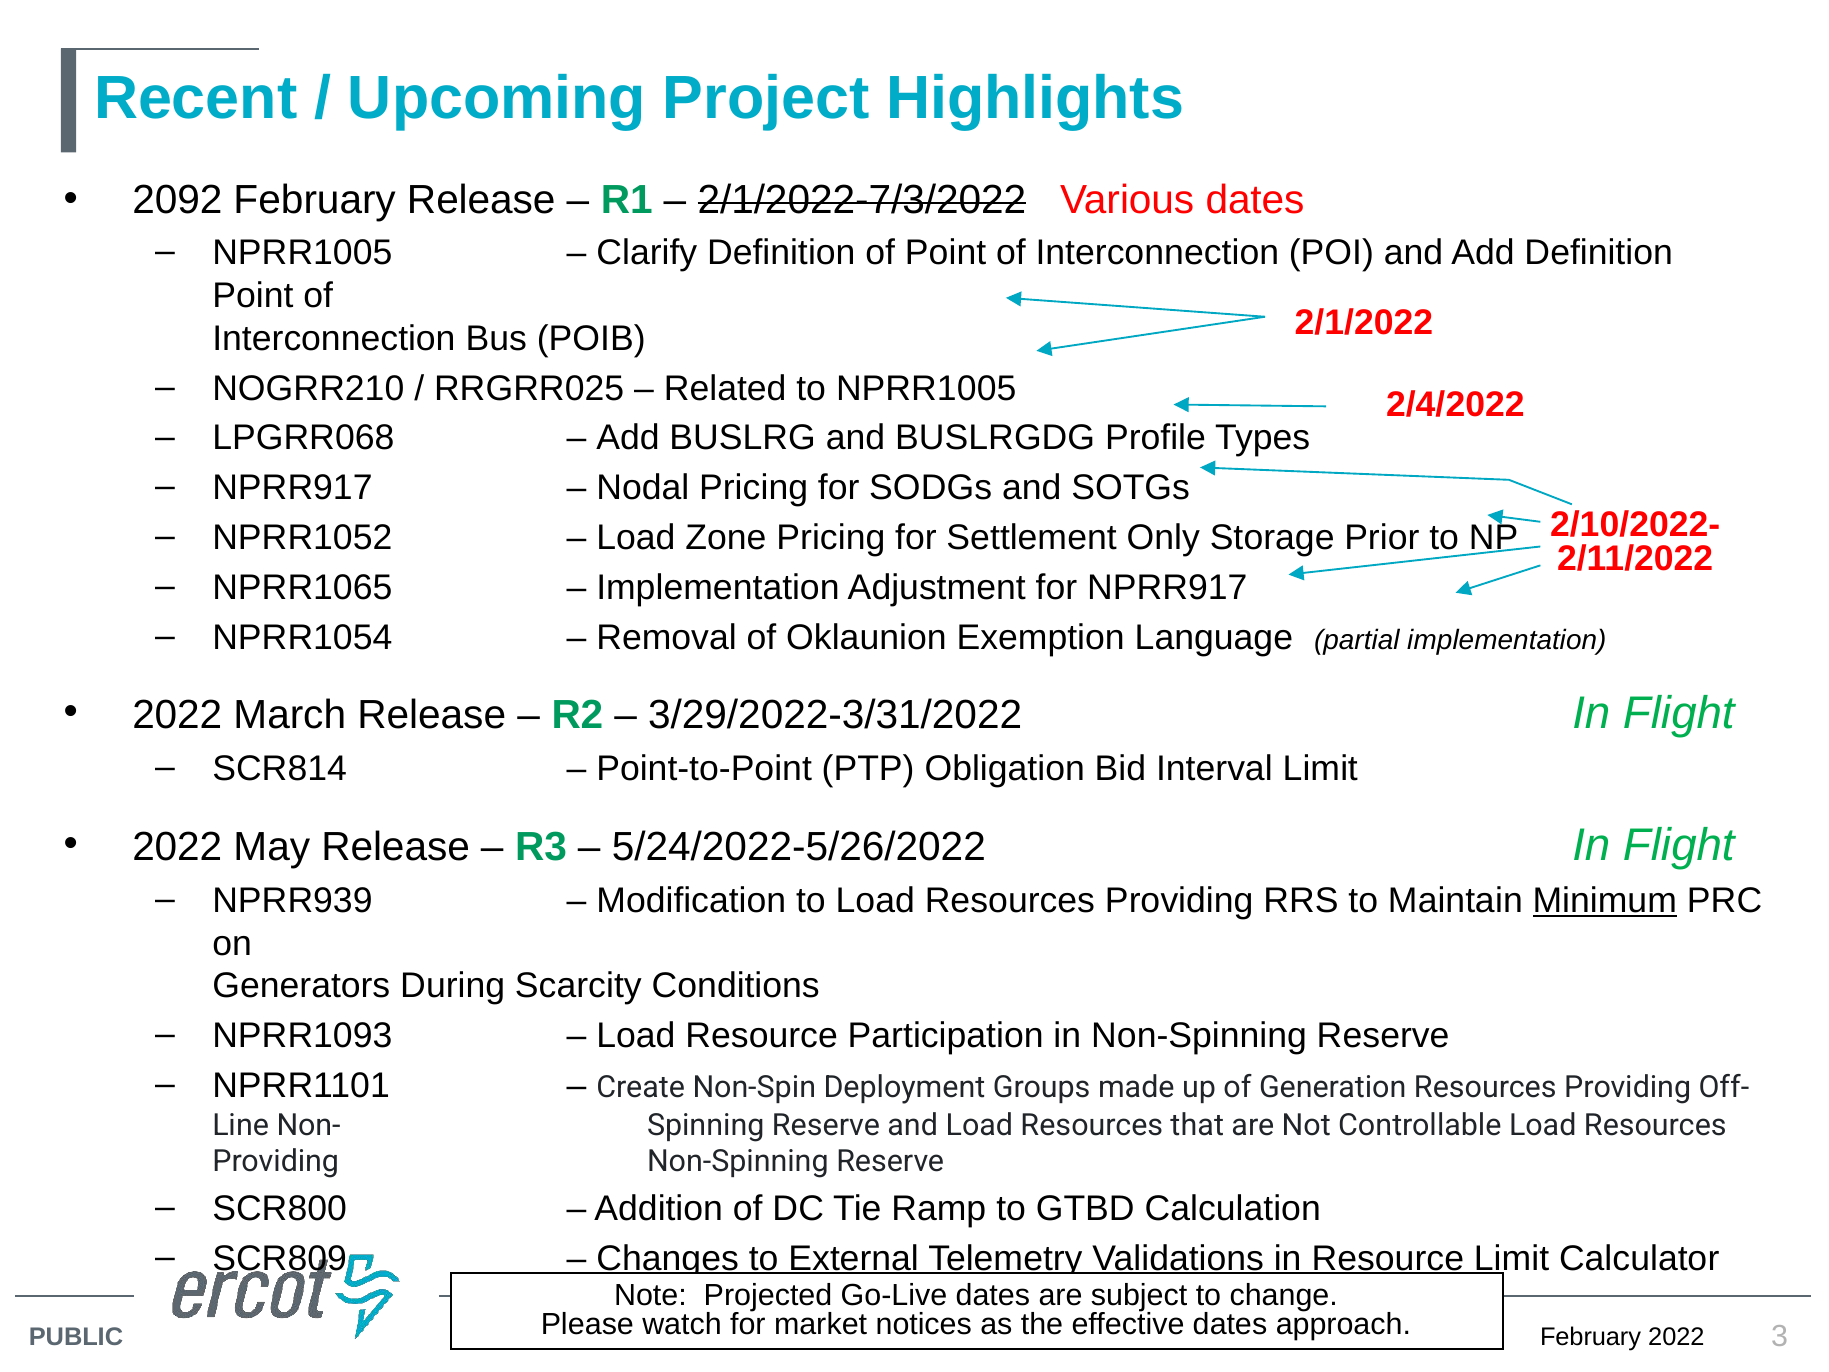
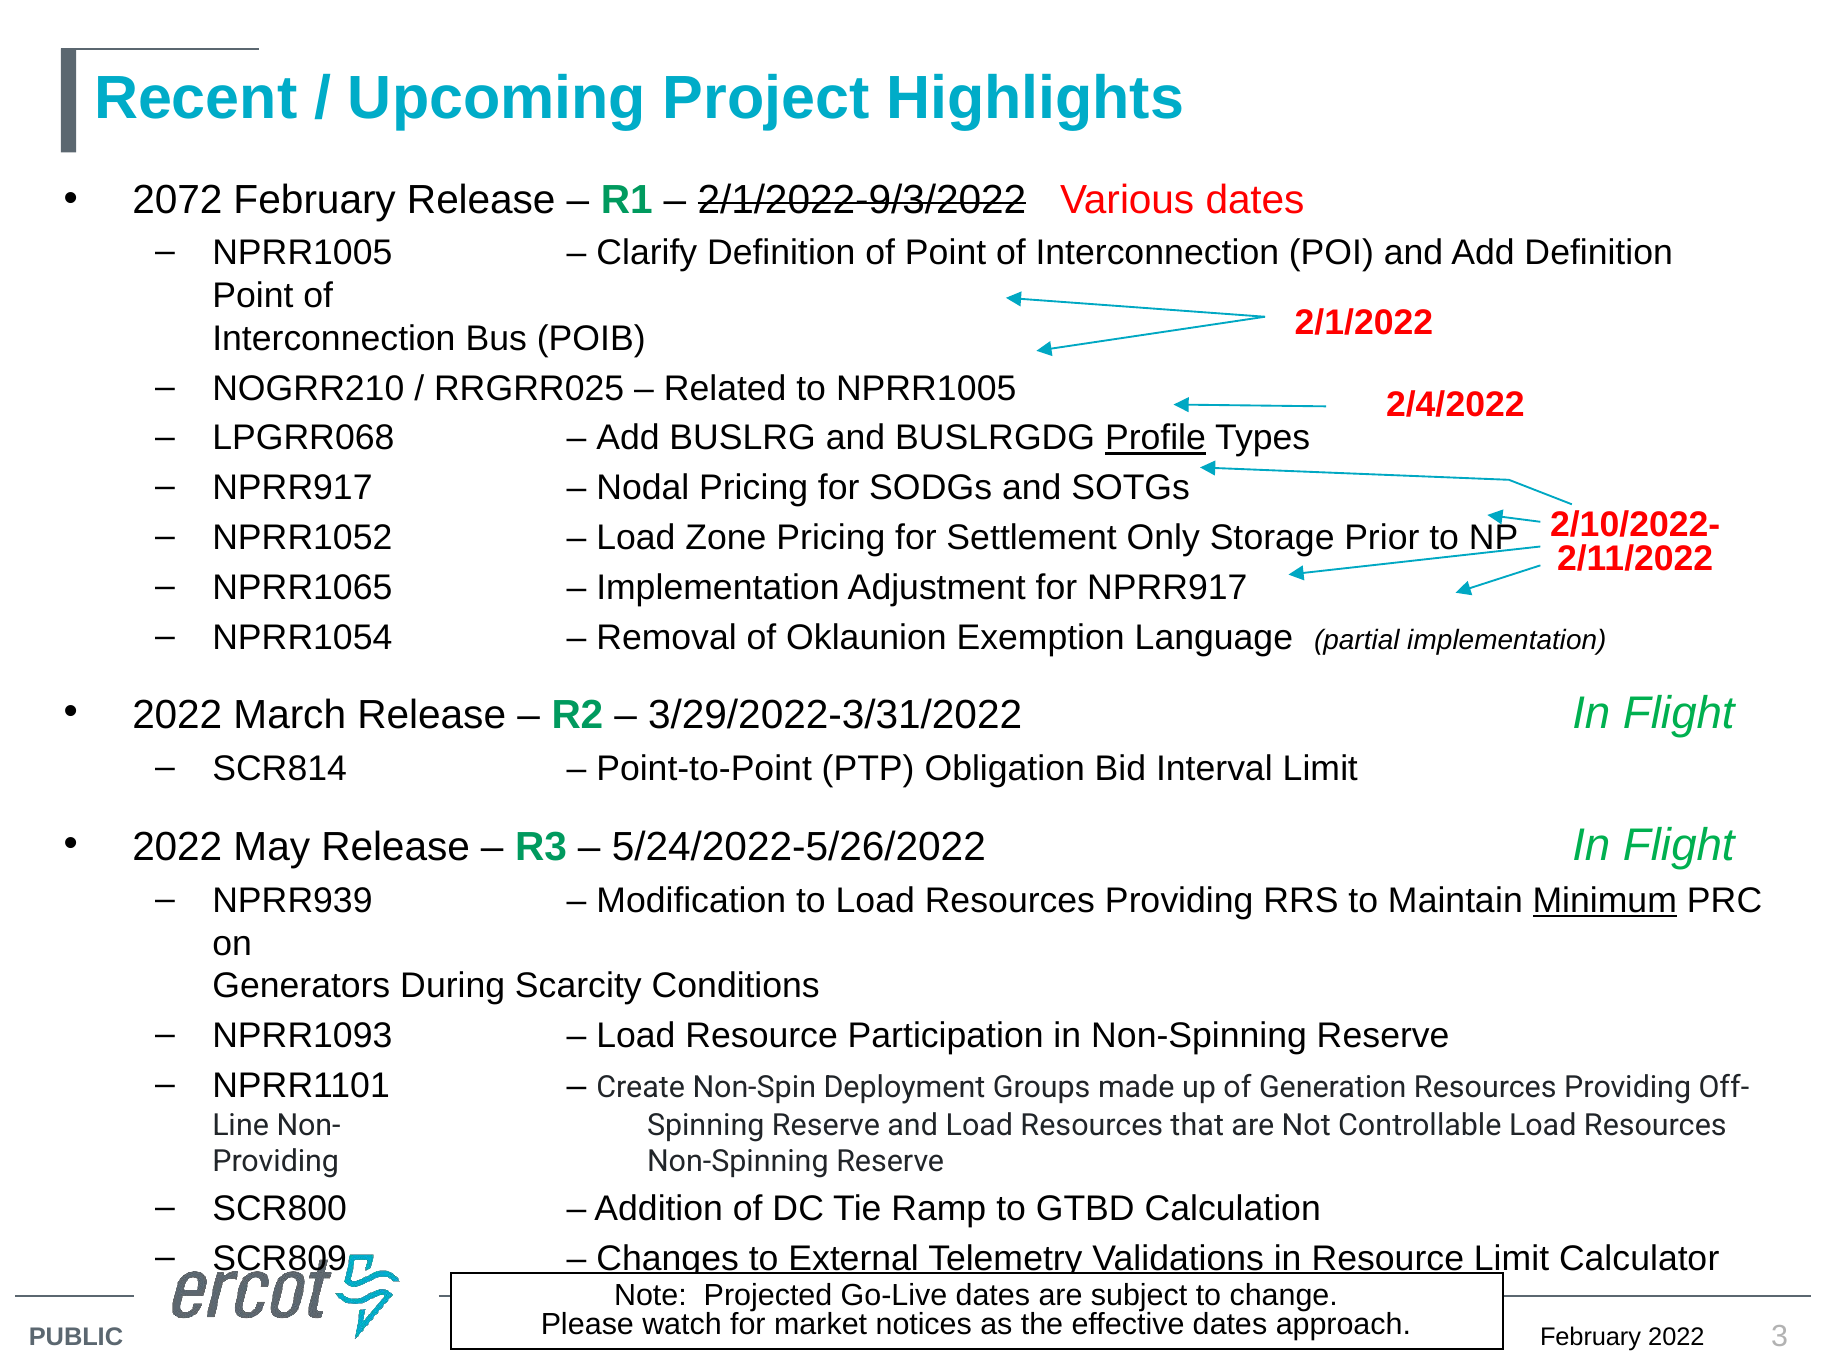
2092: 2092 -> 2072
2/1/2022-7/3/2022: 2/1/2022-7/3/2022 -> 2/1/2022-9/3/2022
Profile underline: none -> present
